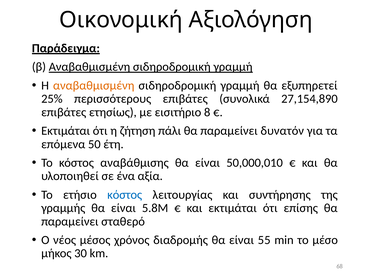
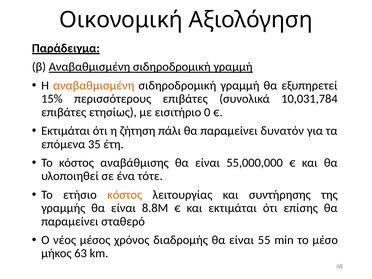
25%: 25% -> 15%
27,154,890: 27,154,890 -> 10,031,784
8: 8 -> 0
50: 50 -> 35
50,000,010: 50,000,010 -> 55,000,000
αξία: αξία -> τότε
κόστος at (125, 195) colour: blue -> orange
5.8Μ: 5.8Μ -> 8.8Μ
30: 30 -> 63
